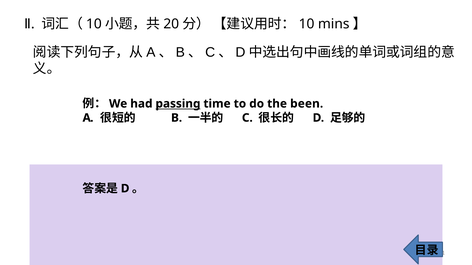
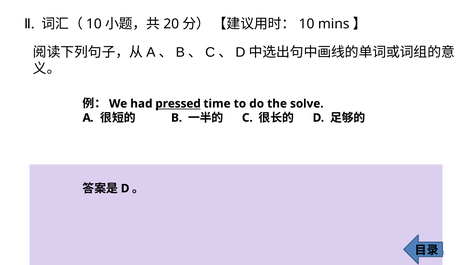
passing: passing -> pressed
been: been -> solve
